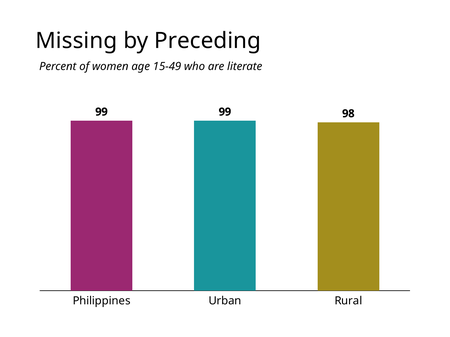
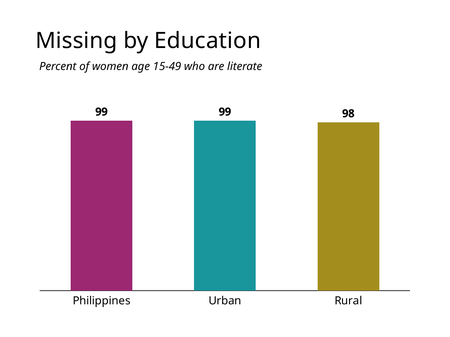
Preceding: Preceding -> Education
